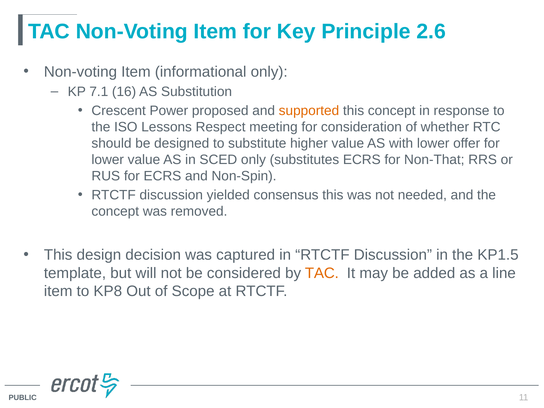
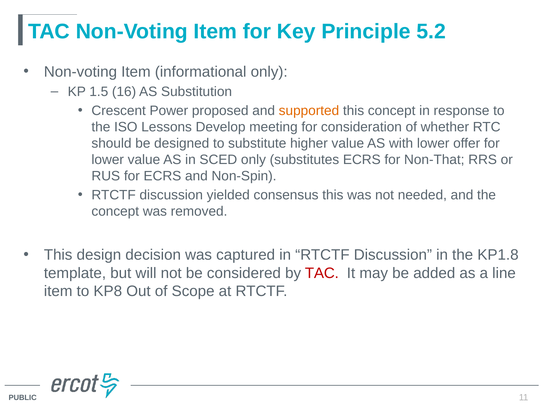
2.6: 2.6 -> 5.2
7.1: 7.1 -> 1.5
Respect: Respect -> Develop
KP1.5: KP1.5 -> KP1.8
TAC at (322, 273) colour: orange -> red
